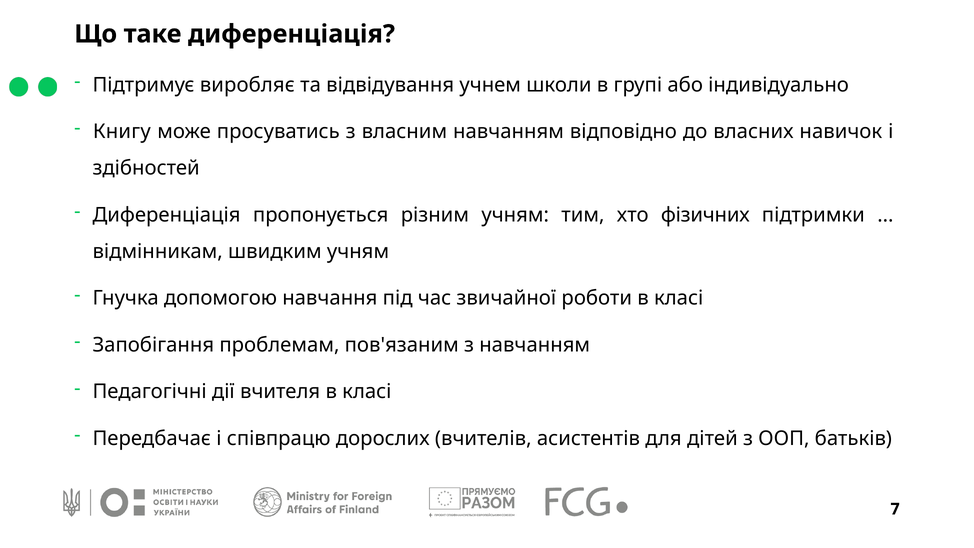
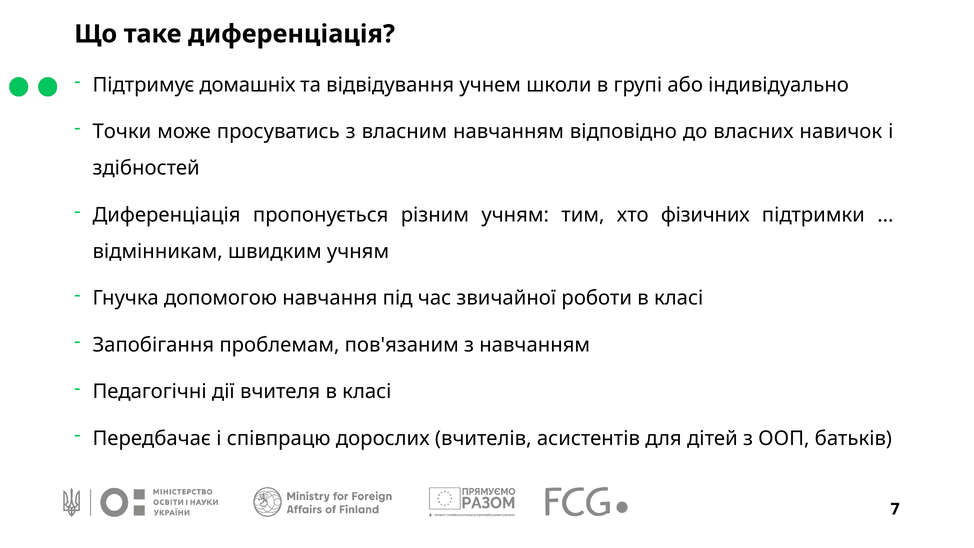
виробляє: виробляє -> домашніх
Книгу: Книгу -> Точки
